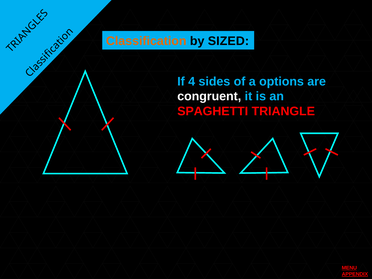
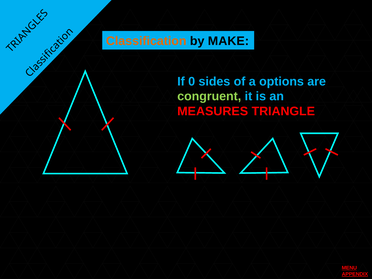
SIZED: SIZED -> MAKE
4: 4 -> 0
congruent colour: white -> light green
SPAGHETTI: SPAGHETTI -> MEASURES
